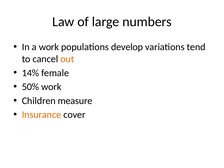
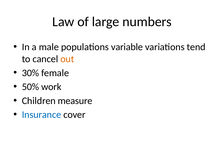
a work: work -> male
develop: develop -> variable
14%: 14% -> 30%
Insurance colour: orange -> blue
